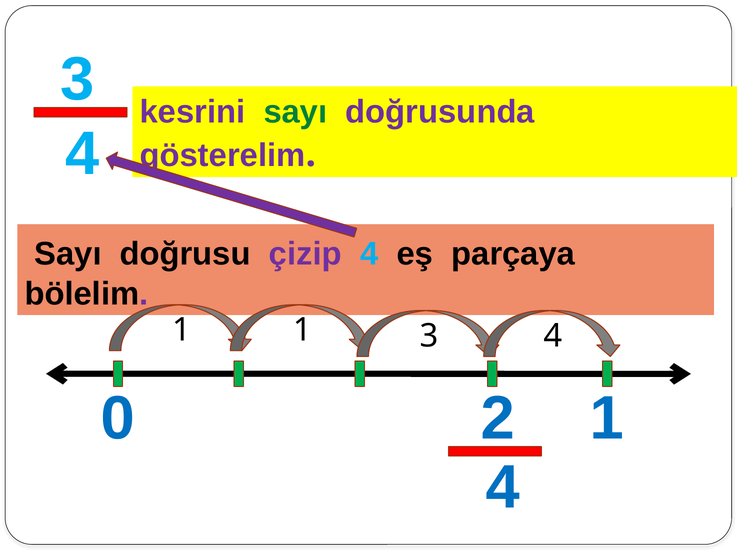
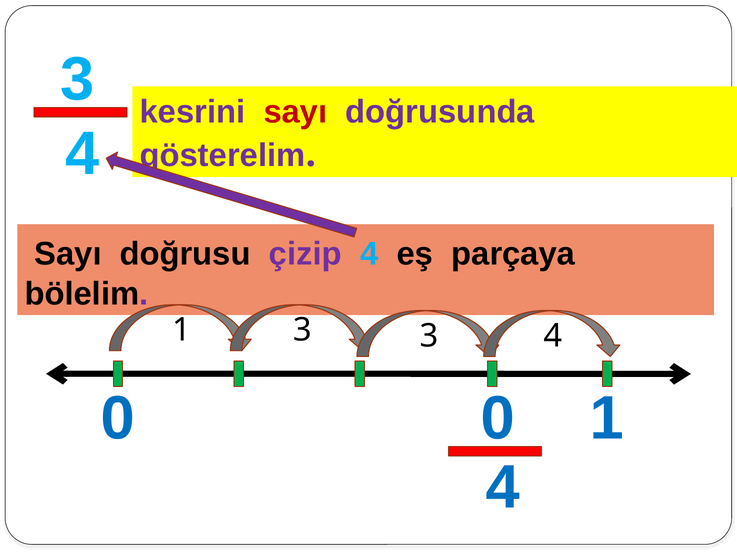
sayı at (295, 112) colour: green -> red
1 at (302, 330): 1 -> 3
0 2: 2 -> 0
